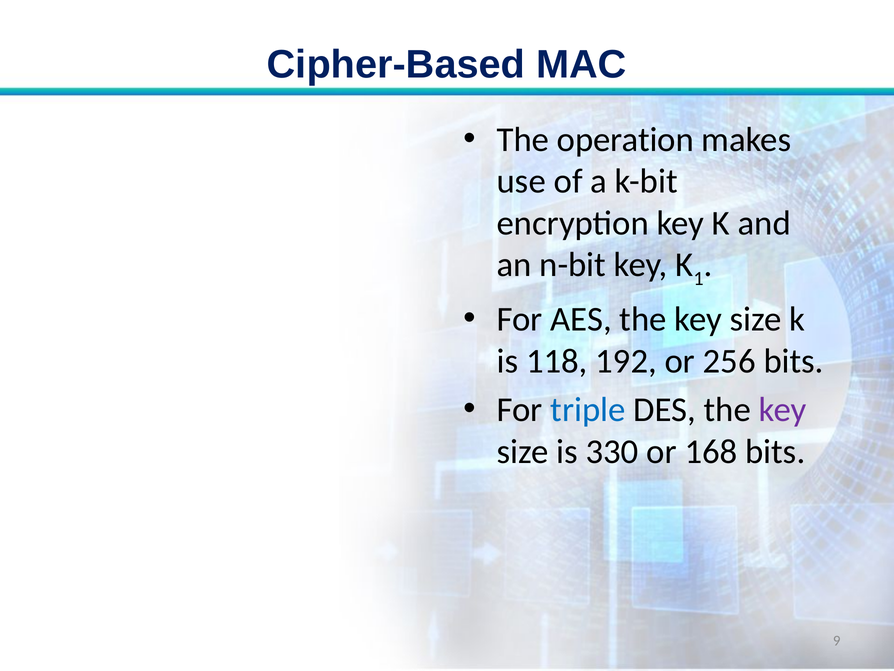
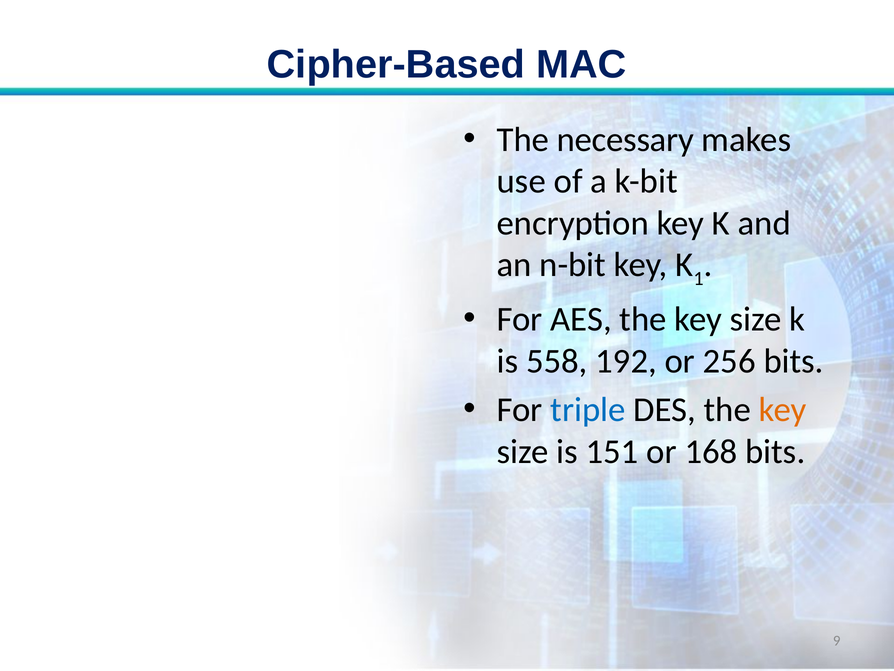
operation: operation -> necessary
118: 118 -> 558
key at (783, 410) colour: purple -> orange
330: 330 -> 151
